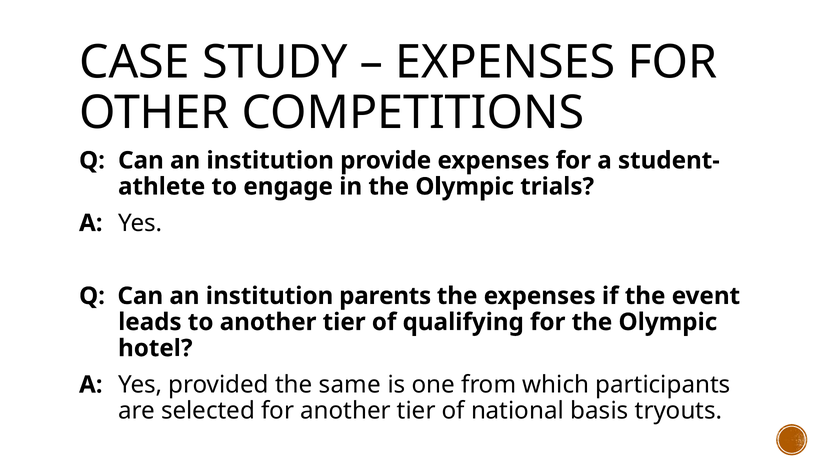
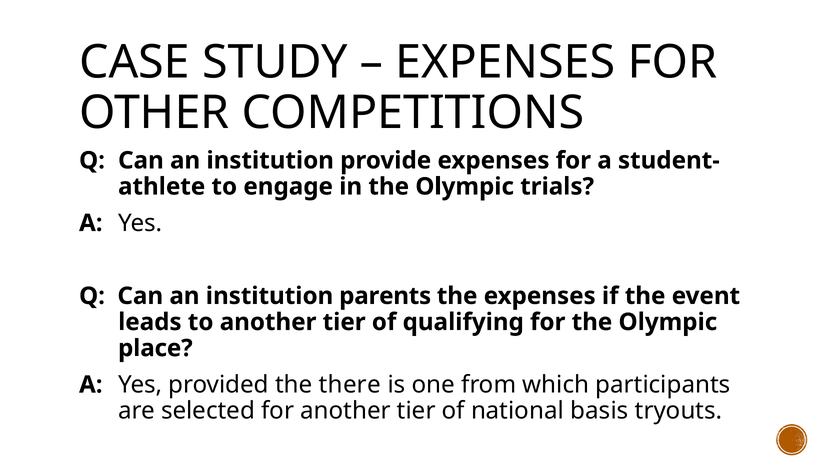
hotel: hotel -> place
same: same -> there
